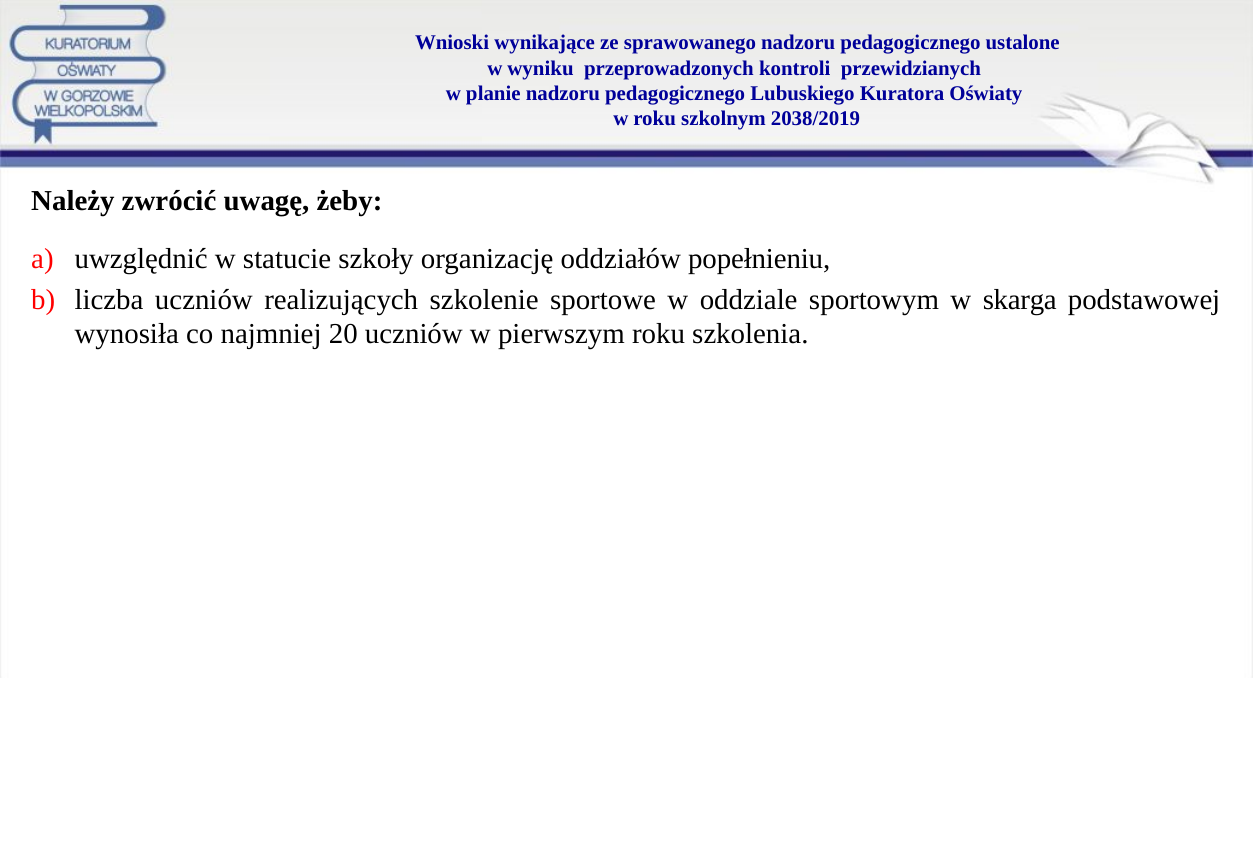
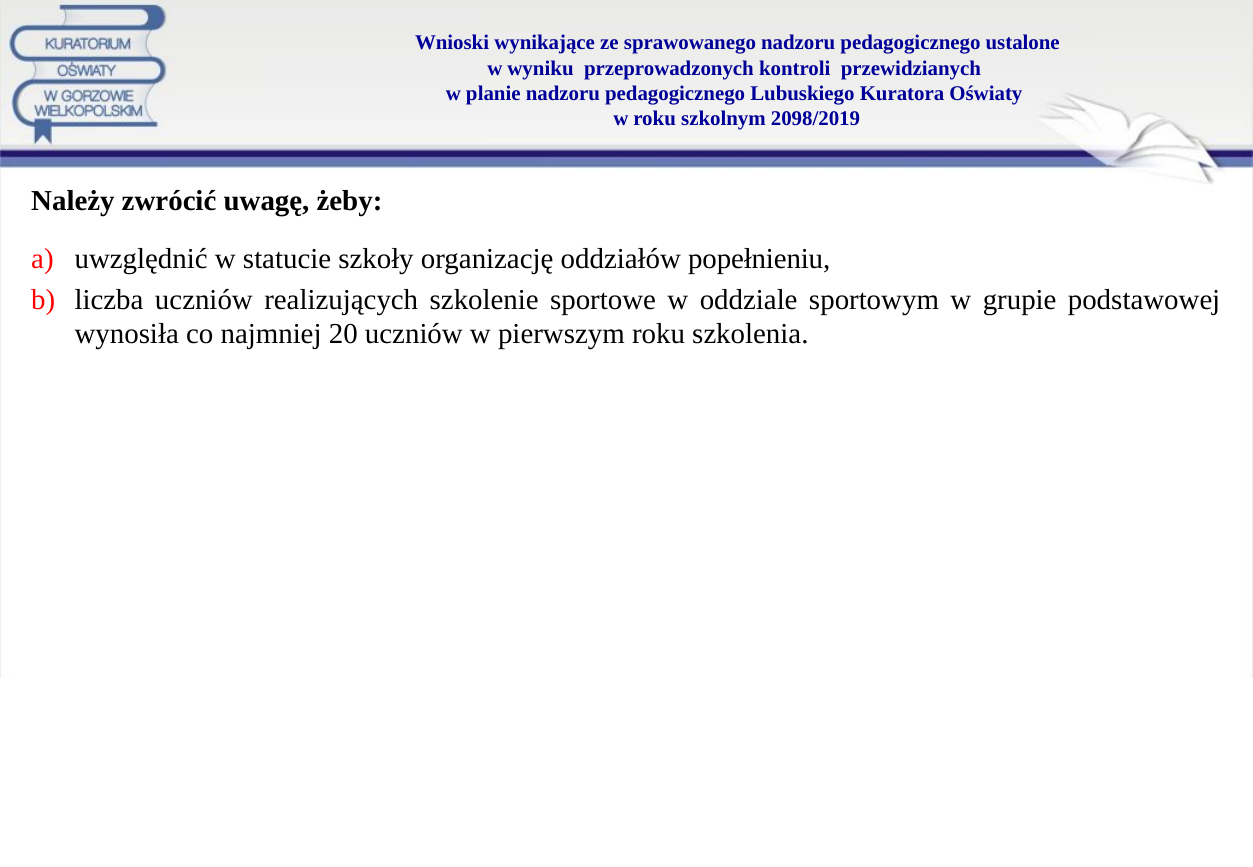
2038/2019: 2038/2019 -> 2098/2019
skarga: skarga -> grupie
